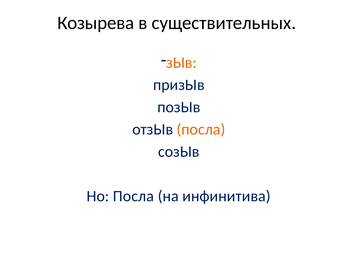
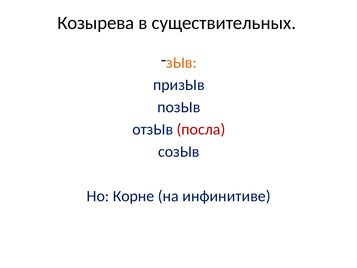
посла at (201, 129) colour: orange -> red
Но Посла: Посла -> Корне
инфинитива: инфинитива -> инфинитиве
